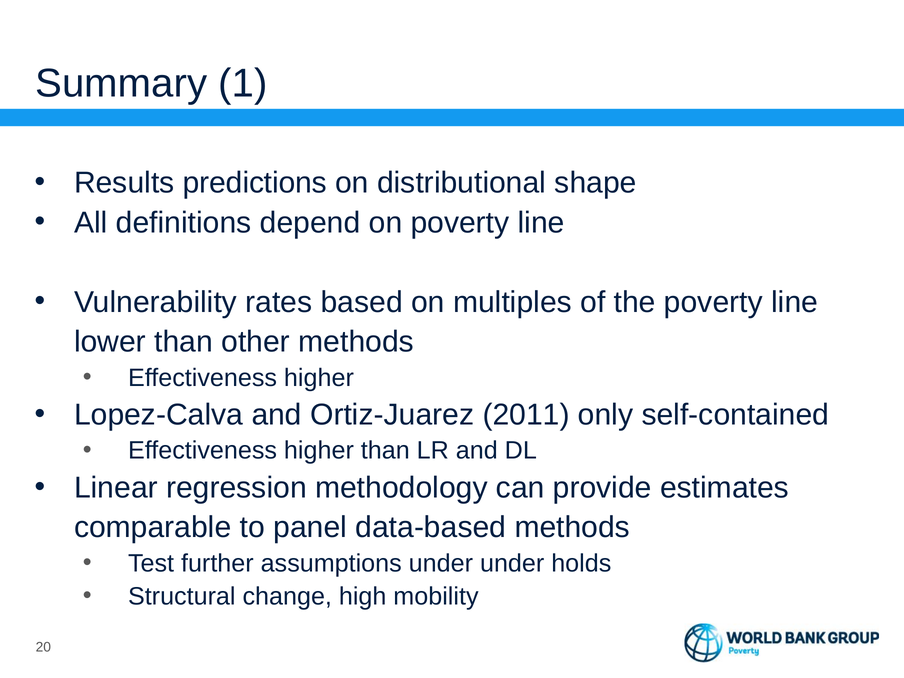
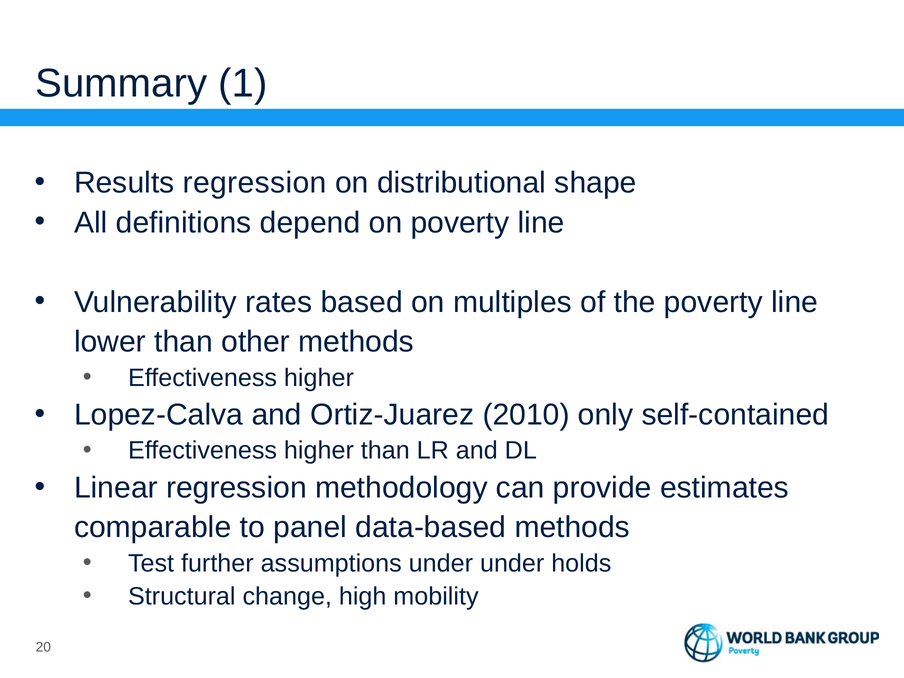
Results predictions: predictions -> regression
2011: 2011 -> 2010
